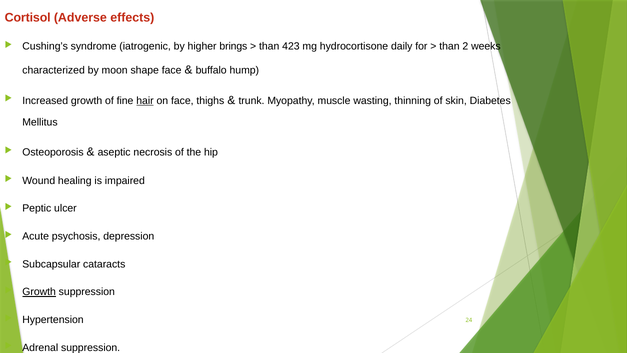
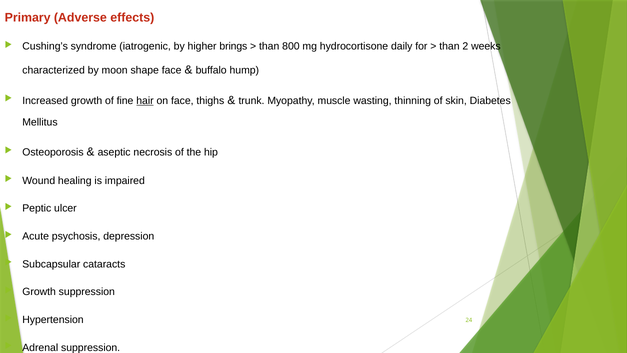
Cortisol: Cortisol -> Primary
423: 423 -> 800
Growth at (39, 292) underline: present -> none
